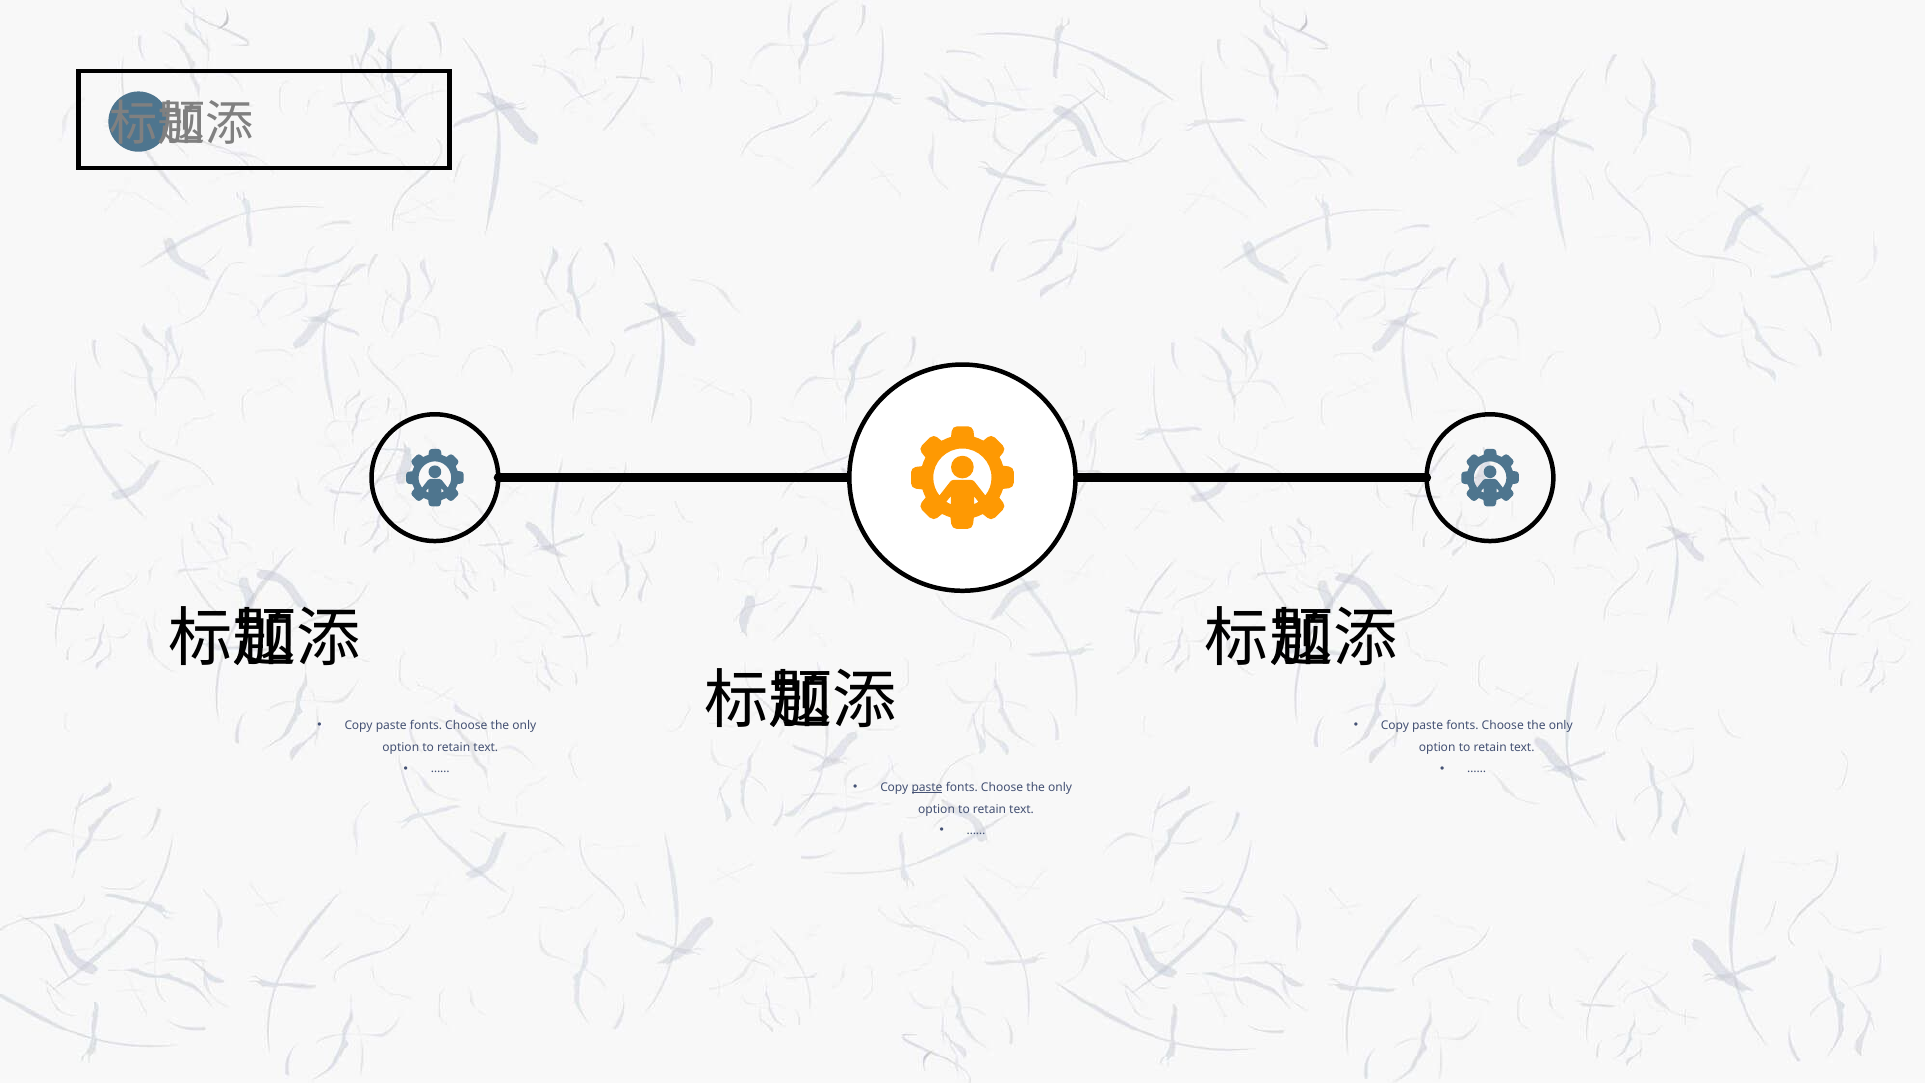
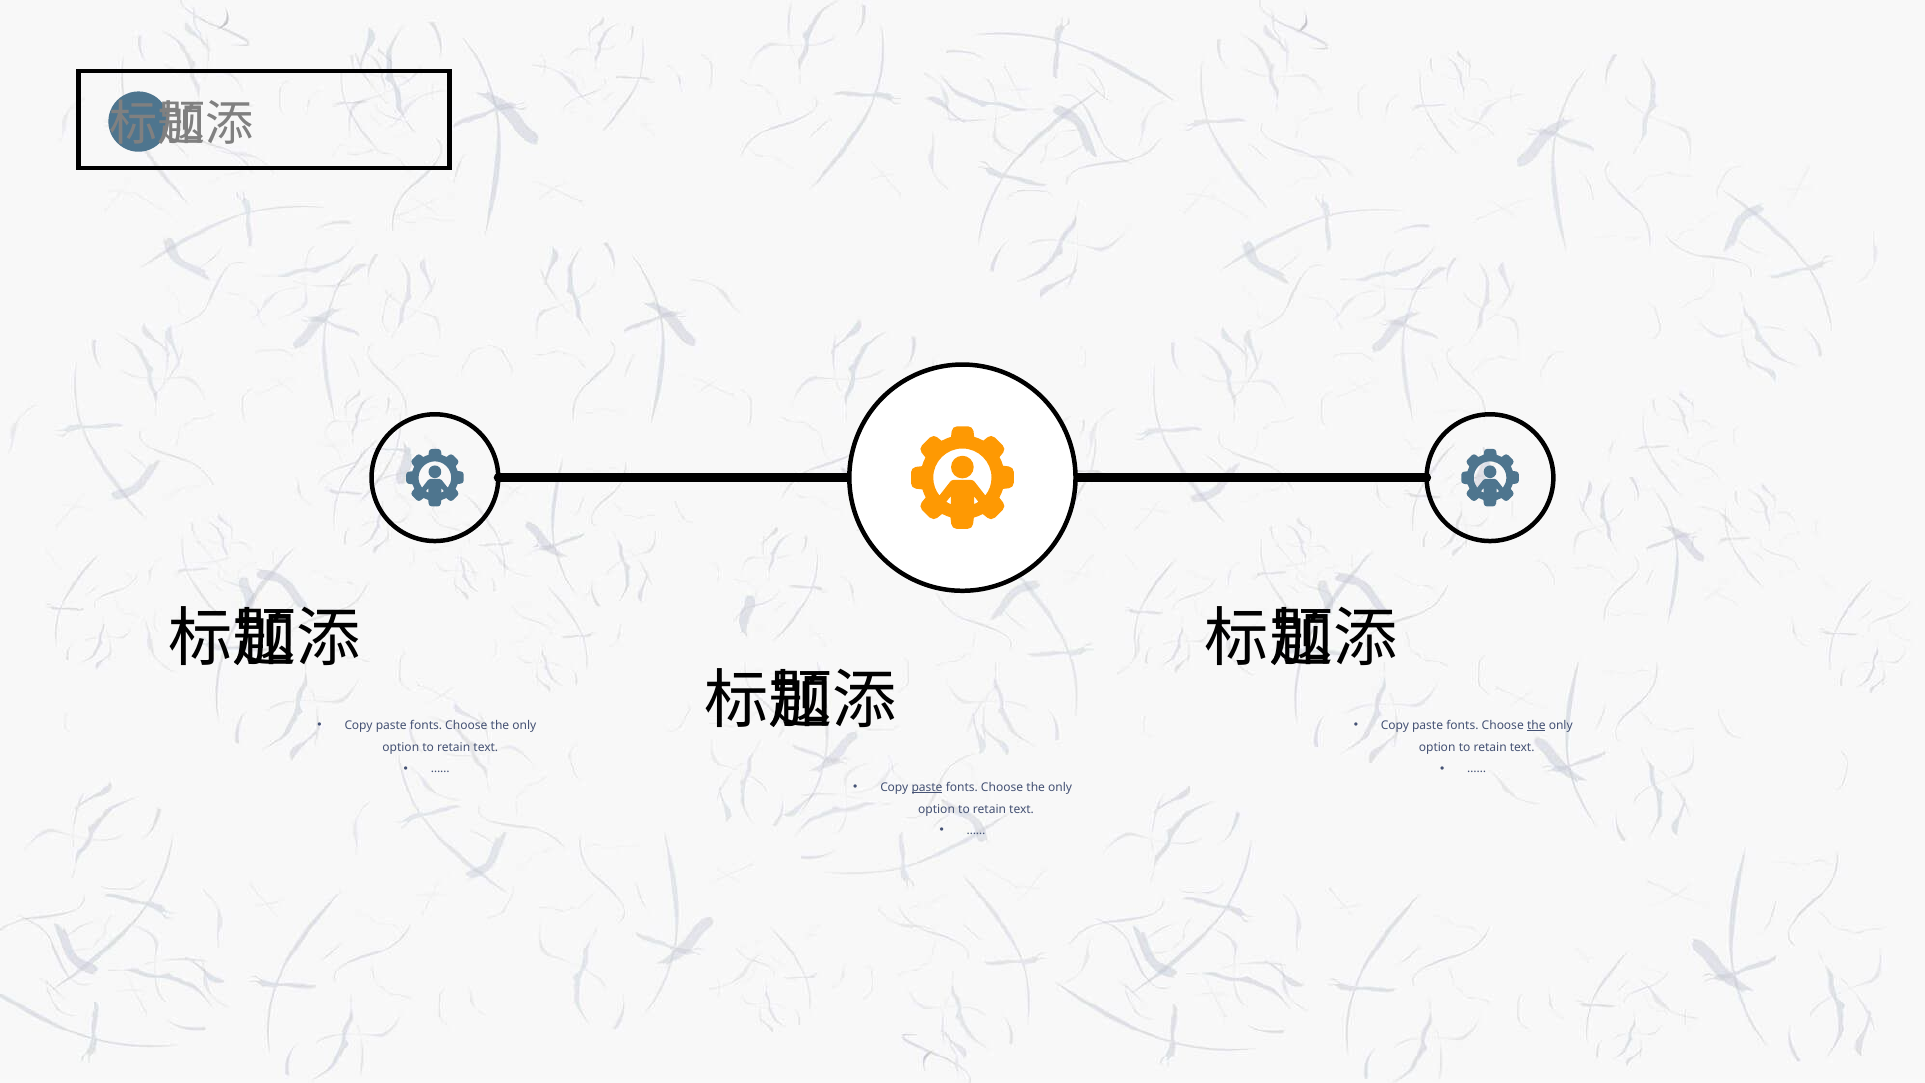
the at (1536, 725) underline: none -> present
